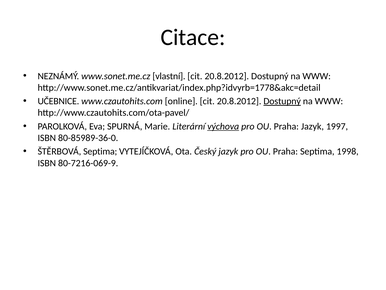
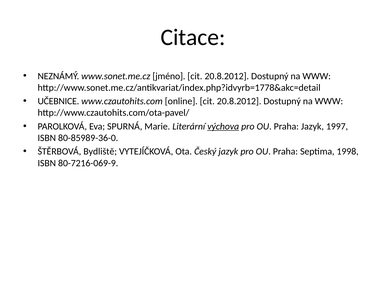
vlastní: vlastní -> jméno
Dostupný at (282, 101) underline: present -> none
ŠTĚRBOVÁ Septima: Septima -> Bydliště
